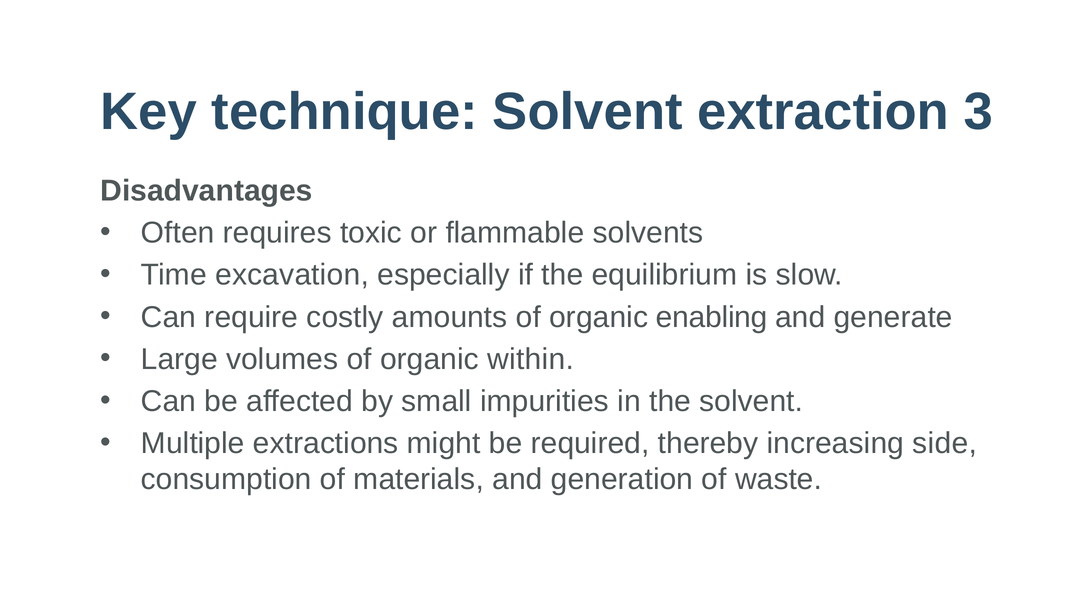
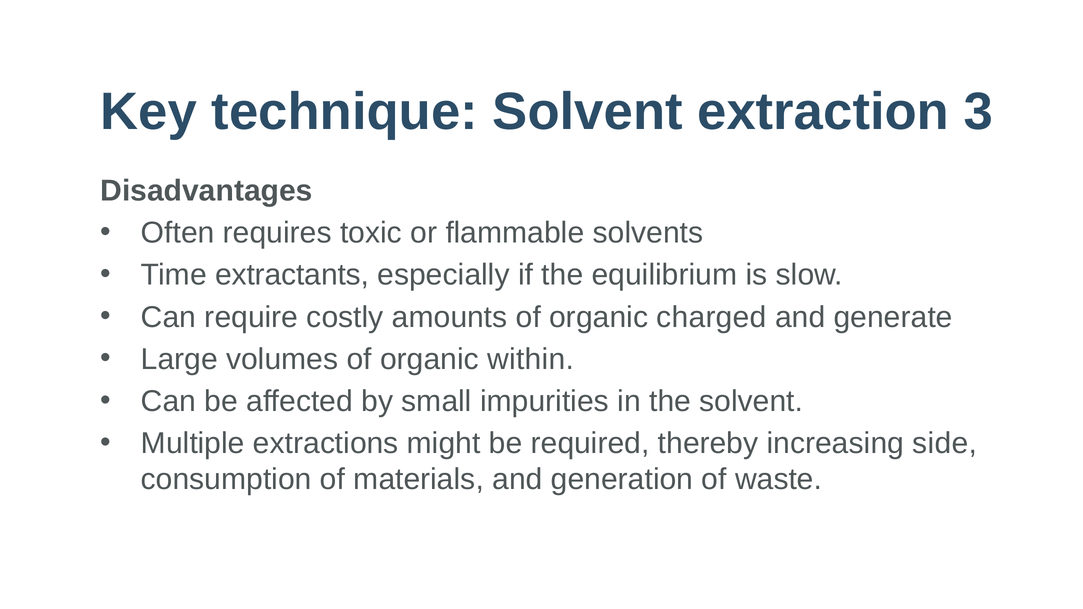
excavation: excavation -> extractants
enabling: enabling -> charged
